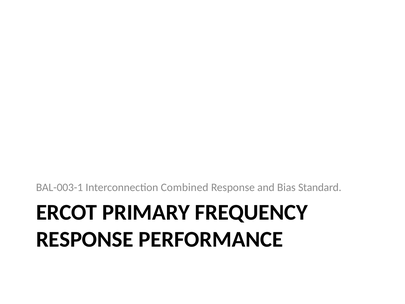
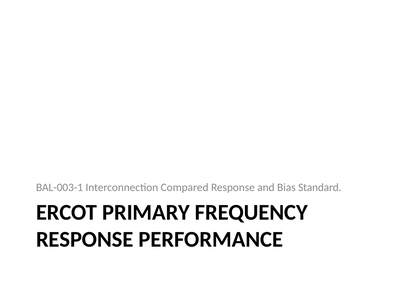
Combined: Combined -> Compared
